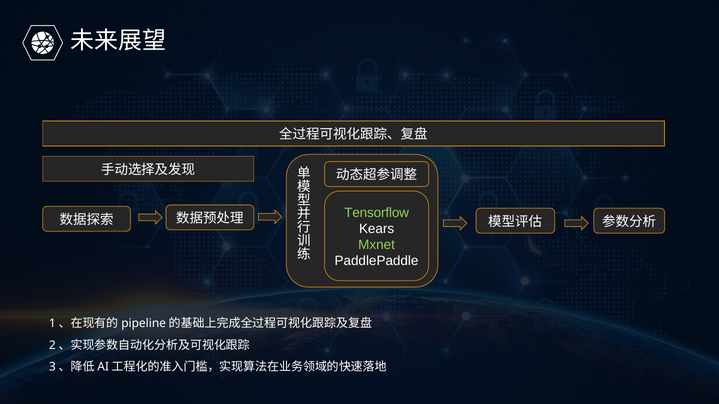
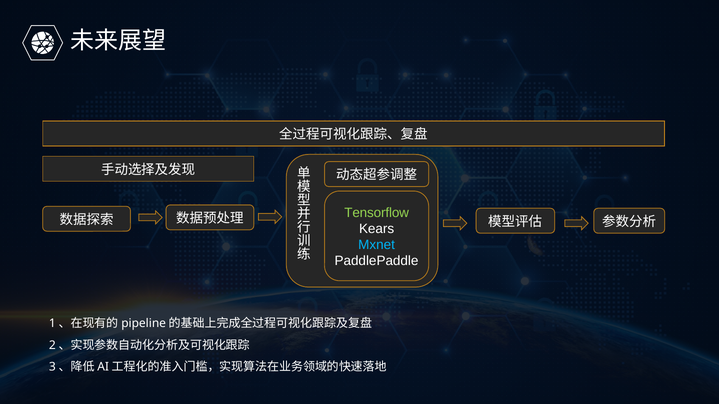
Mxnet colour: light green -> light blue
